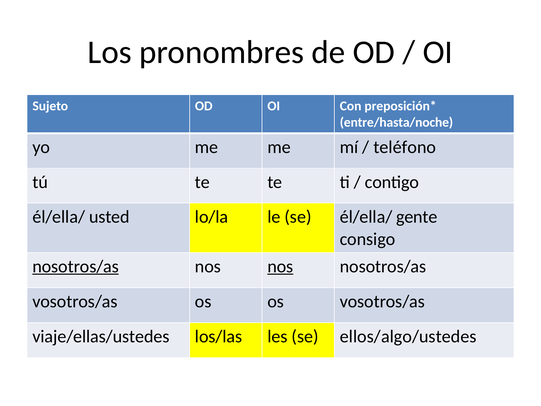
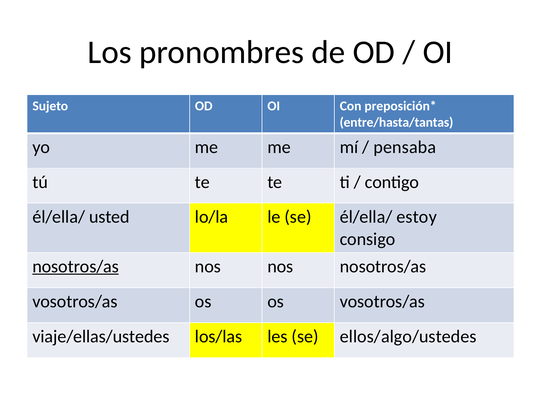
entre/hasta/noche: entre/hasta/noche -> entre/hasta/tantas
teléfono: teléfono -> pensaba
gente: gente -> estoy
nos at (280, 266) underline: present -> none
